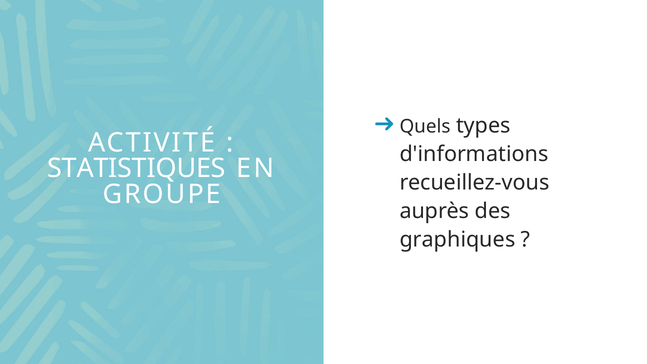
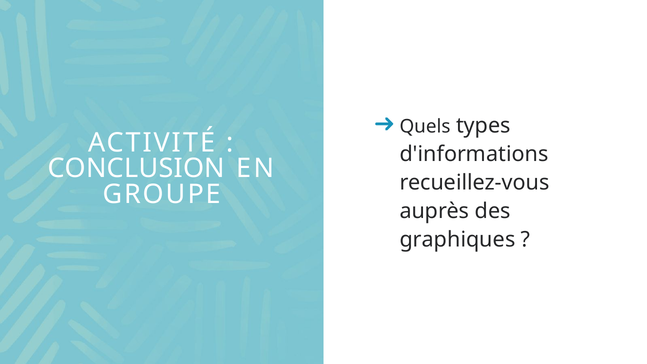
STATISTIQUES: STATISTIQUES -> CONCLUSION
